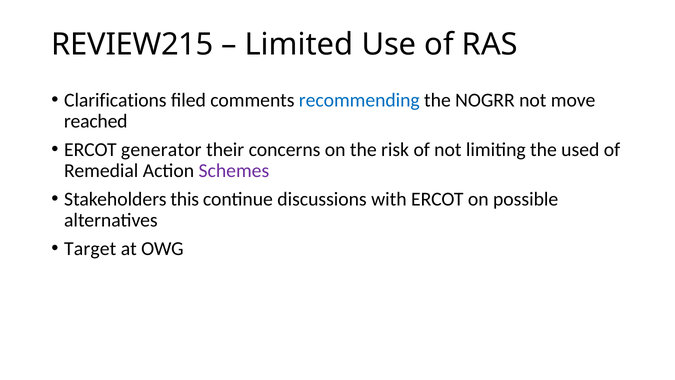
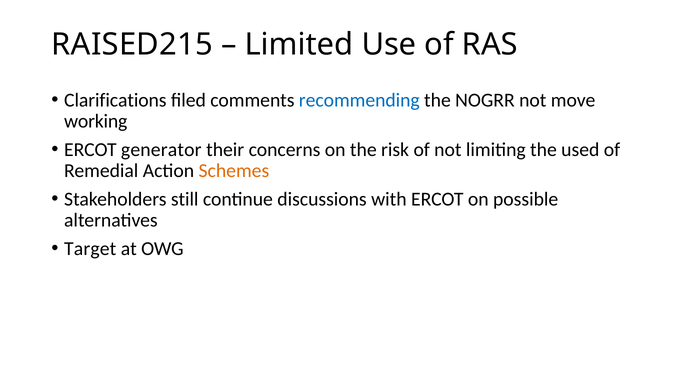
REVIEW215: REVIEW215 -> RAISED215
reached: reached -> working
Schemes colour: purple -> orange
this: this -> still
